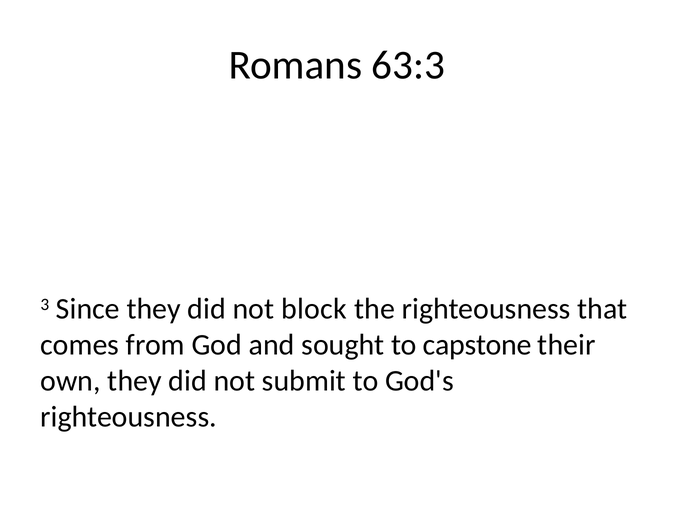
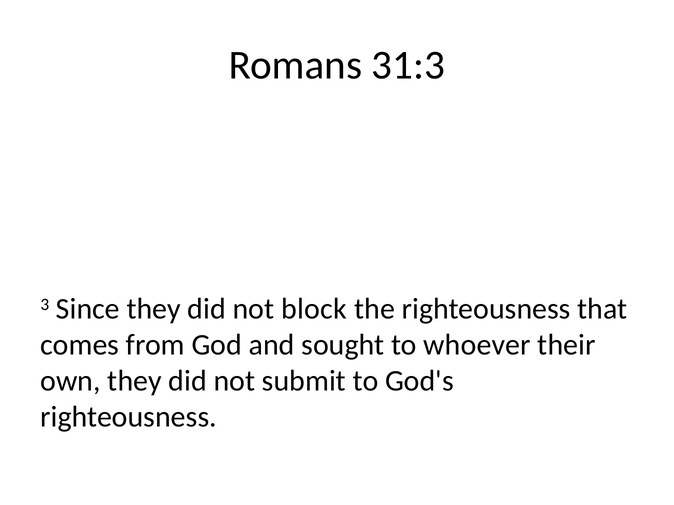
63:3: 63:3 -> 31:3
capstone: capstone -> whoever
